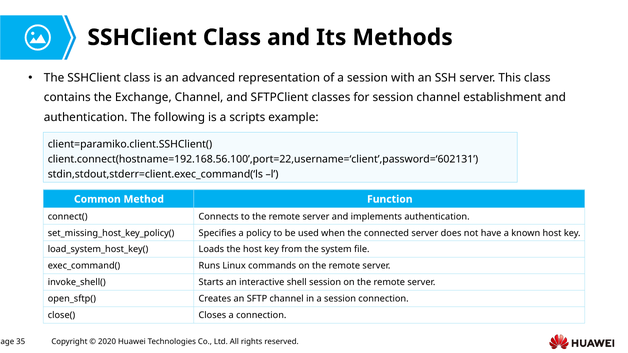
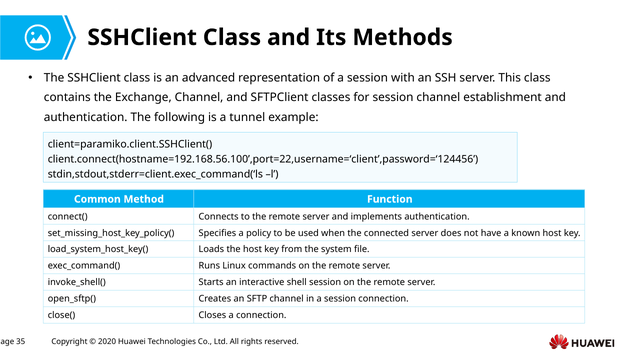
scripts: scripts -> tunnel
client.connect(hostname=192.168.56.100’,port=22,username=‘client’,password=‘602131: client.connect(hostname=192.168.56.100’,port=22,username=‘client’,password=‘602131 -> client.connect(hostname=192.168.56.100’,port=22,username=‘client’,password=‘124456
